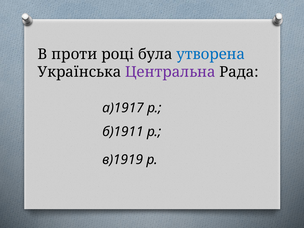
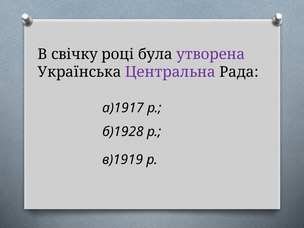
проти: проти -> свічку
утворена colour: blue -> purple
б)1911: б)1911 -> б)1928
